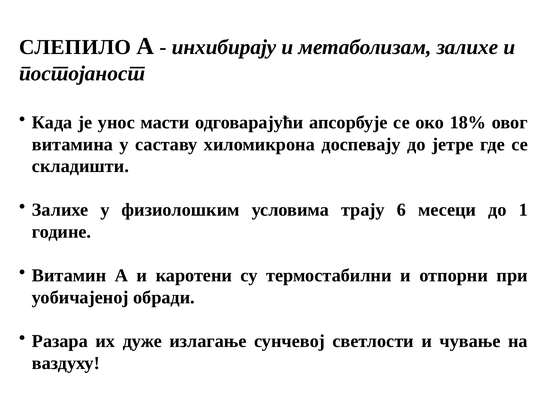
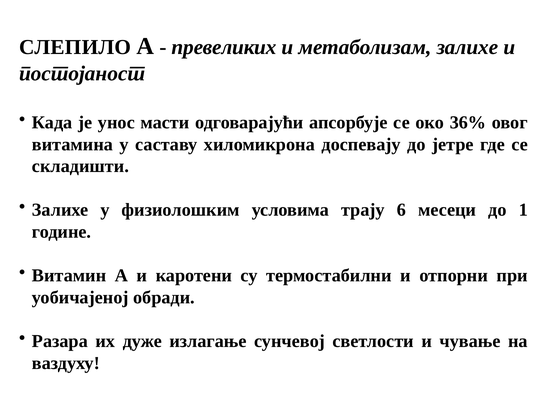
инхибирају: инхибирају -> превеликих
18%: 18% -> 36%
